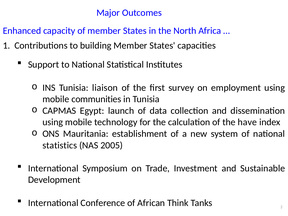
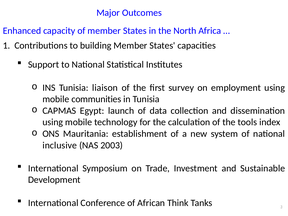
have: have -> tools
statistics: statistics -> inclusive
2005: 2005 -> 2003
